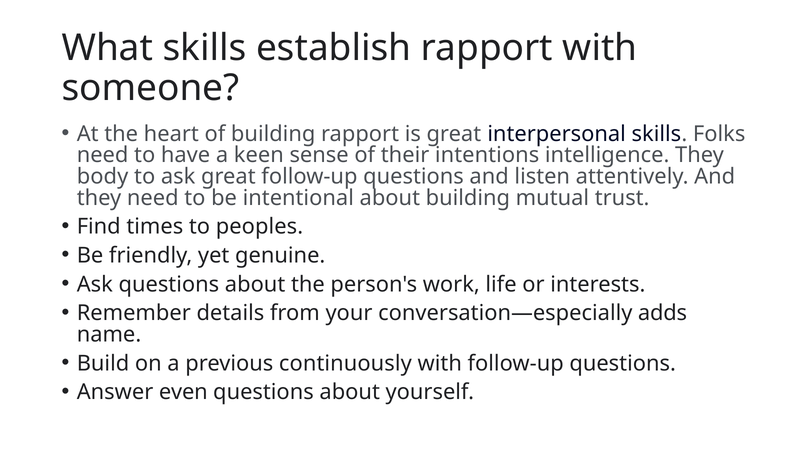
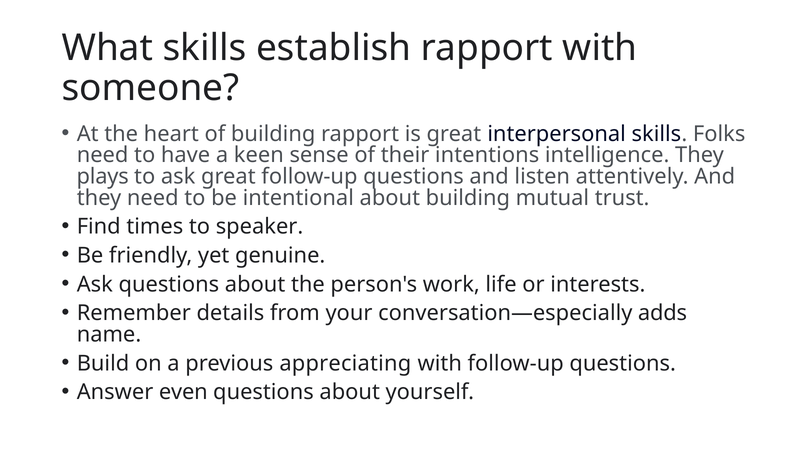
body: body -> plays
peoples: peoples -> speaker
continuously: continuously -> appreciating
